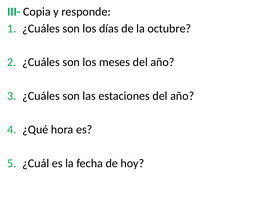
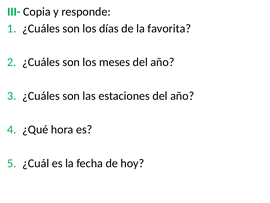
octubre: octubre -> favorita
